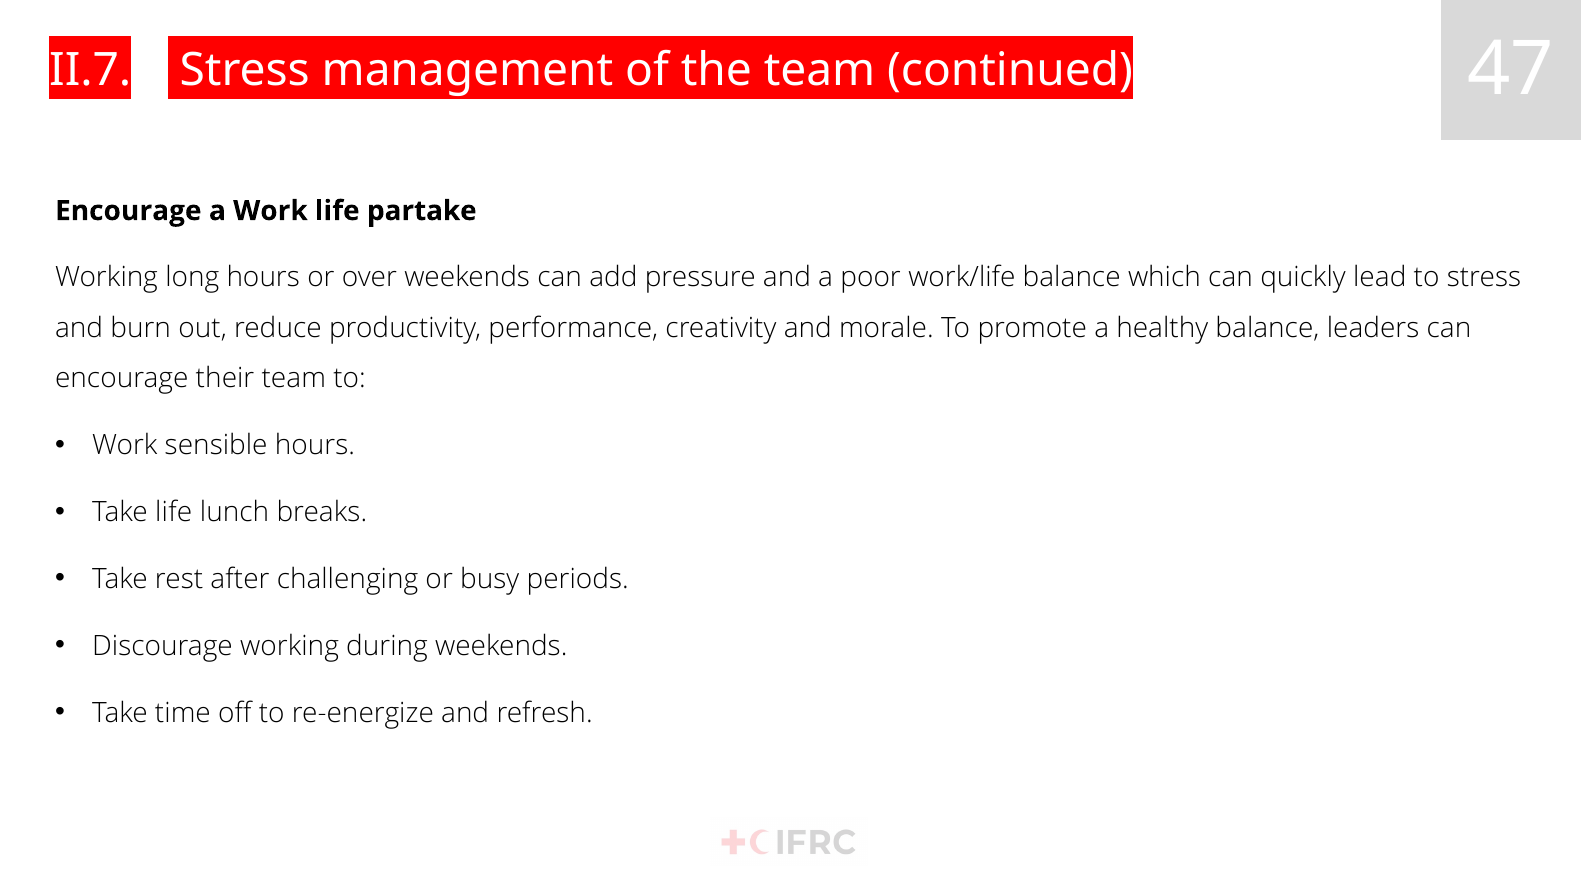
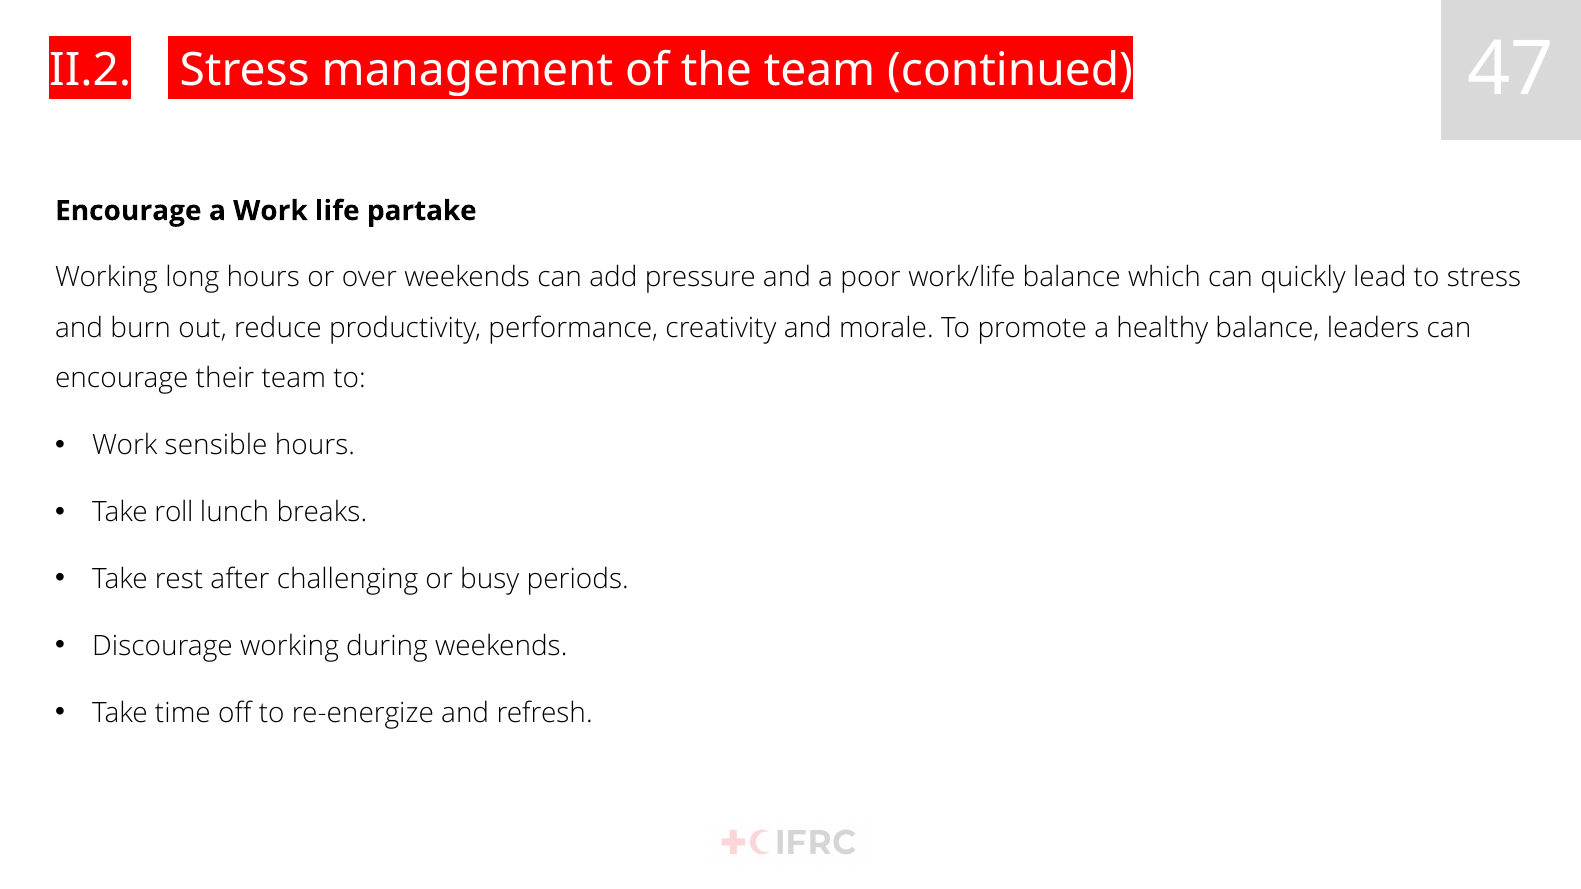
II.7: II.7 -> II.2
Take life: life -> roll
